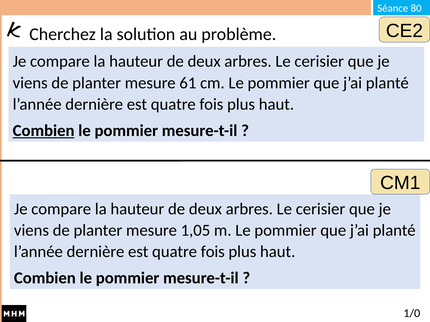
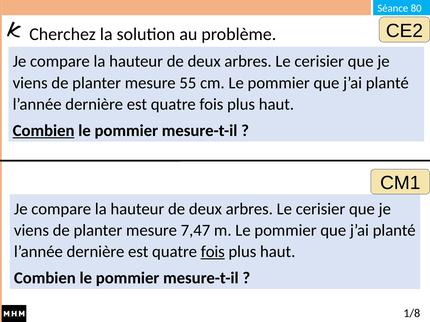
61: 61 -> 55
1,05: 1,05 -> 7,47
fois at (213, 252) underline: none -> present
1/0: 1/0 -> 1/8
